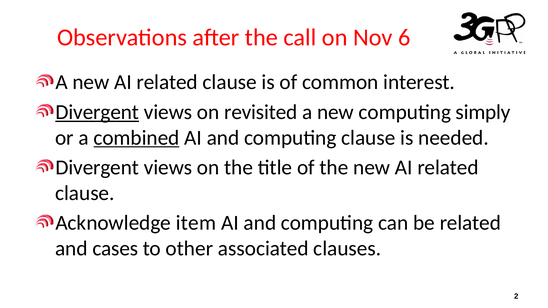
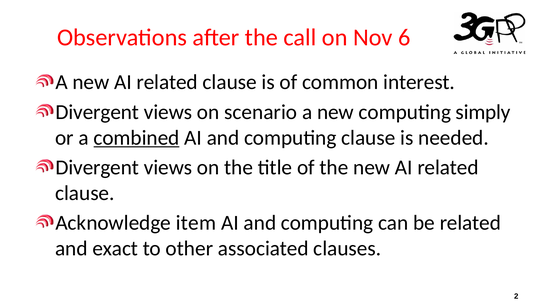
Divergent at (97, 112) underline: present -> none
revisited: revisited -> scenario
cases: cases -> exact
